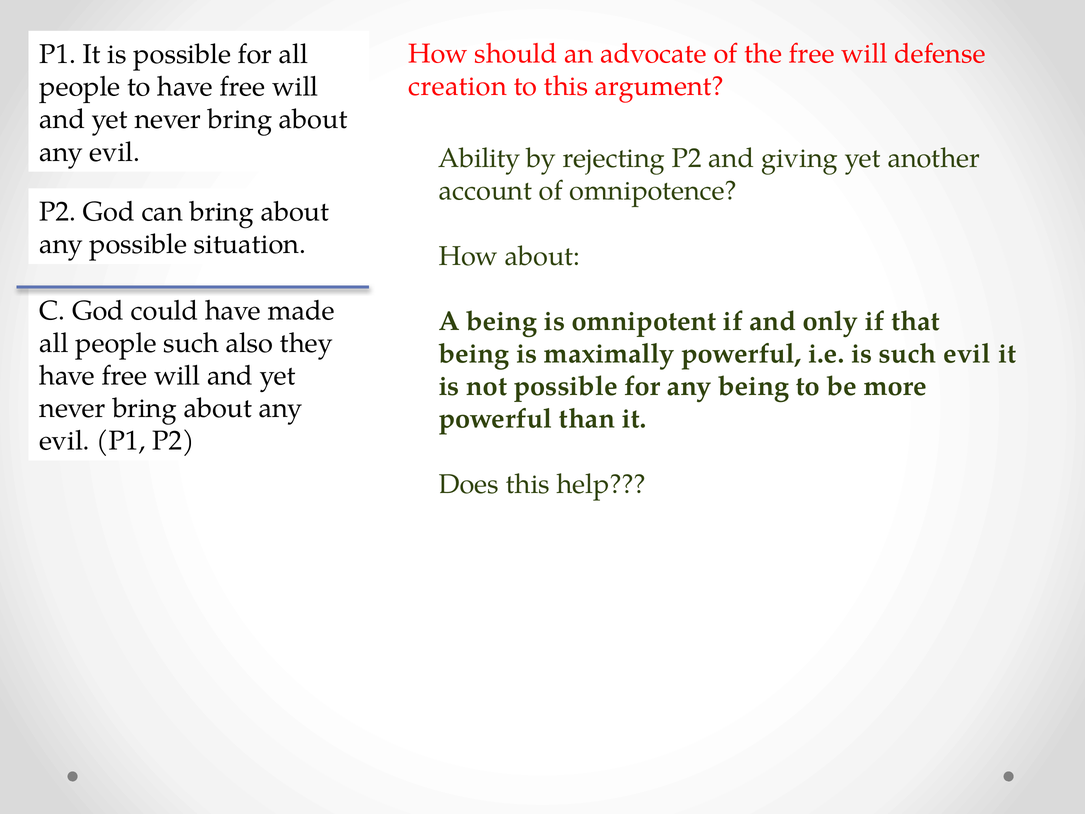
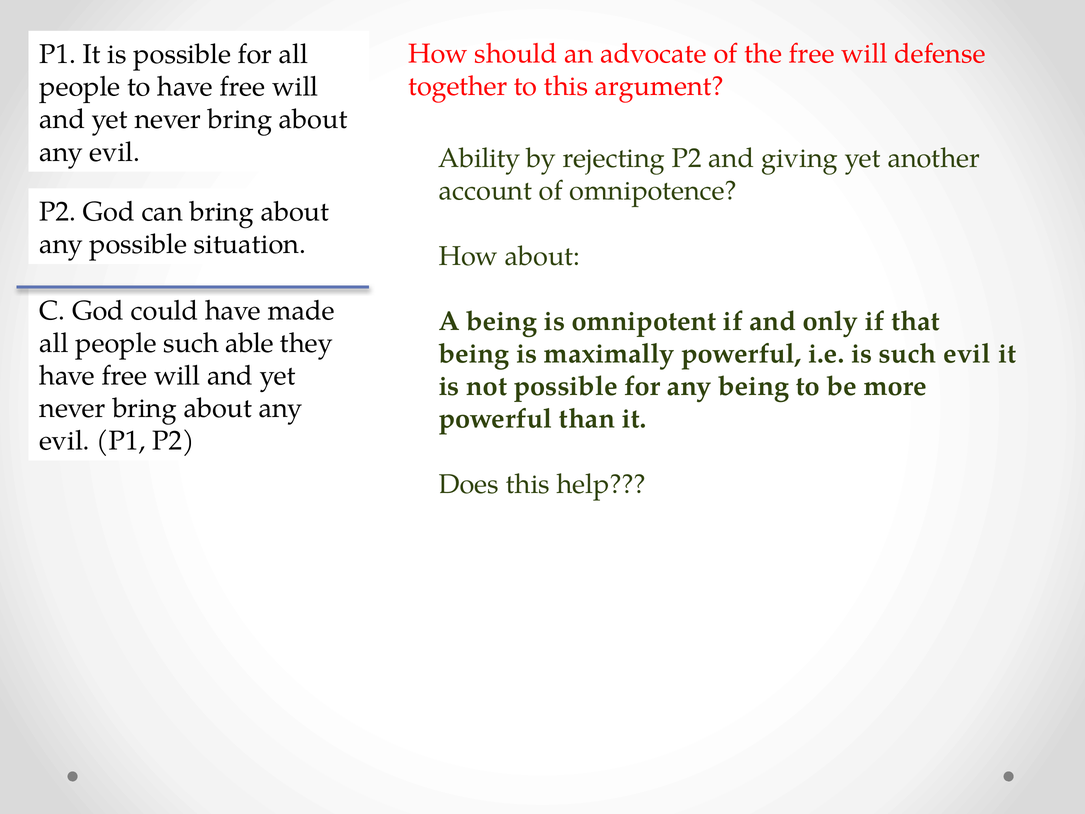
creation: creation -> together
also: also -> able
